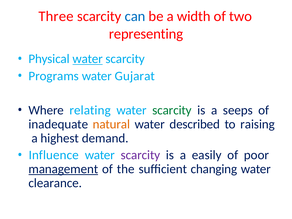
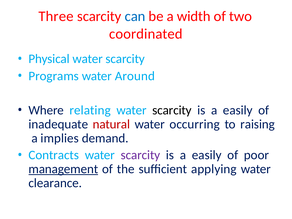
representing: representing -> coordinated
water at (88, 59) underline: present -> none
Gujarat: Gujarat -> Around
scarcity at (172, 110) colour: green -> black
seeps at (238, 110): seeps -> easily
natural colour: orange -> red
described: described -> occurring
highest: highest -> implies
Influence: Influence -> Contracts
changing: changing -> applying
